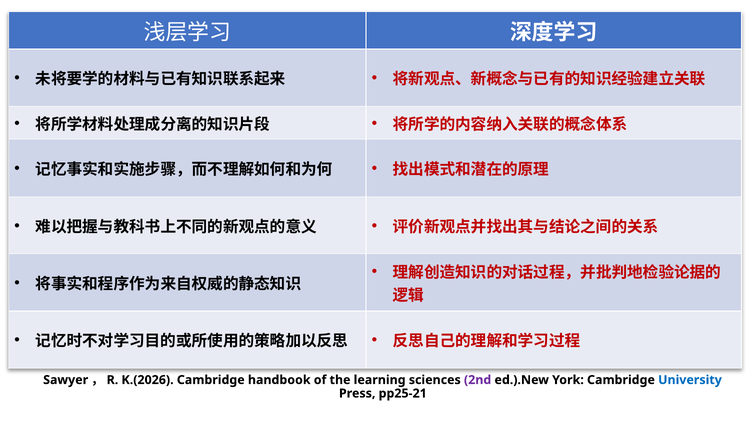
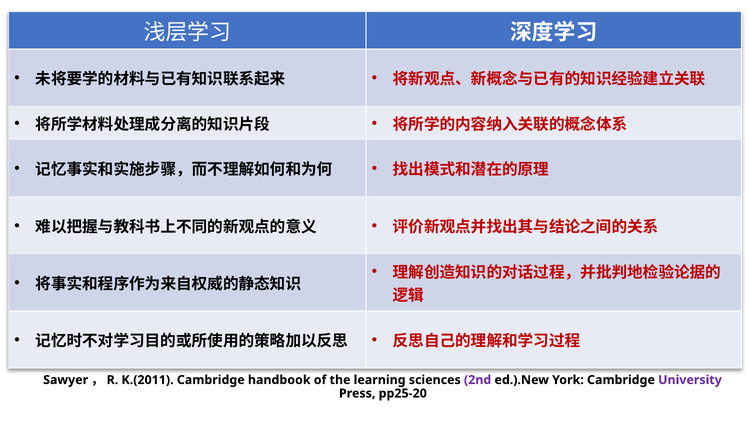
K.(2026: K.(2026 -> K.(2011
University colour: blue -> purple
pp25-21: pp25-21 -> pp25-20
